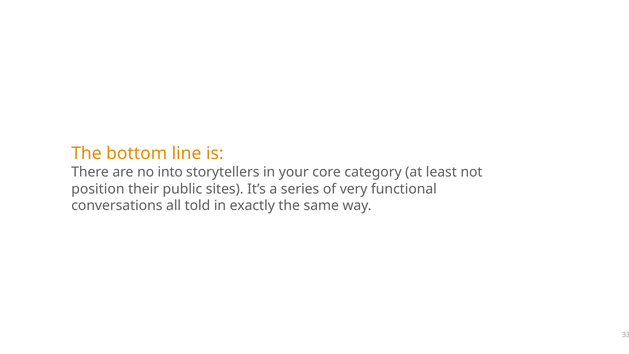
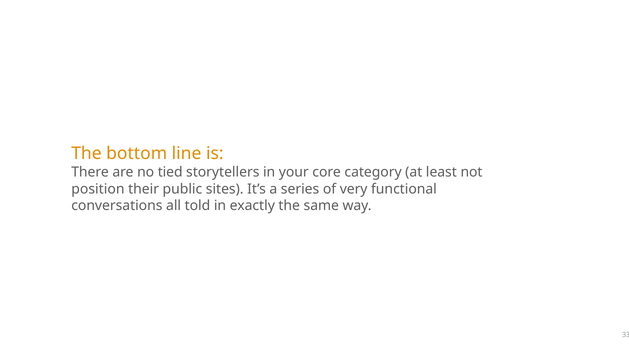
into: into -> tied
